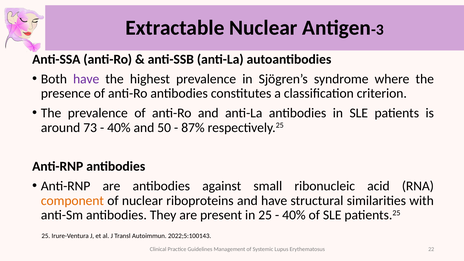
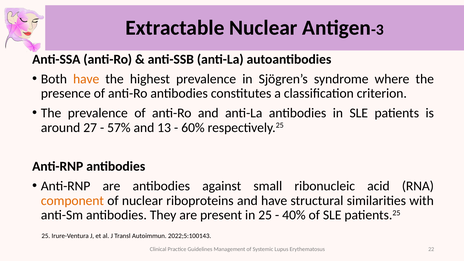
have at (86, 79) colour: purple -> orange
73: 73 -> 27
40% at (119, 128): 40% -> 57%
50: 50 -> 13
87%: 87% -> 60%
